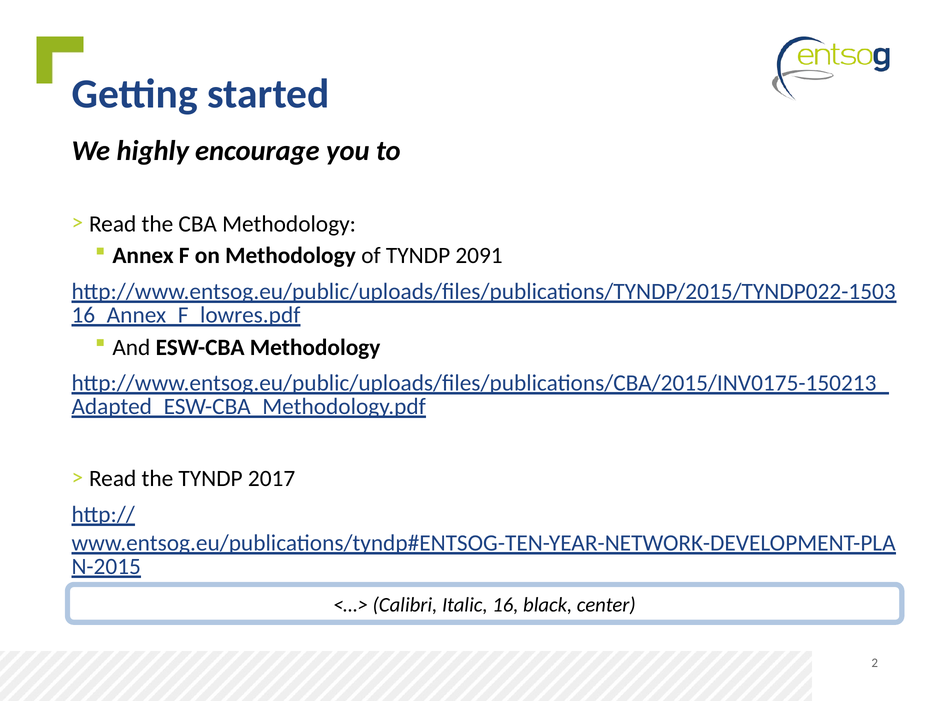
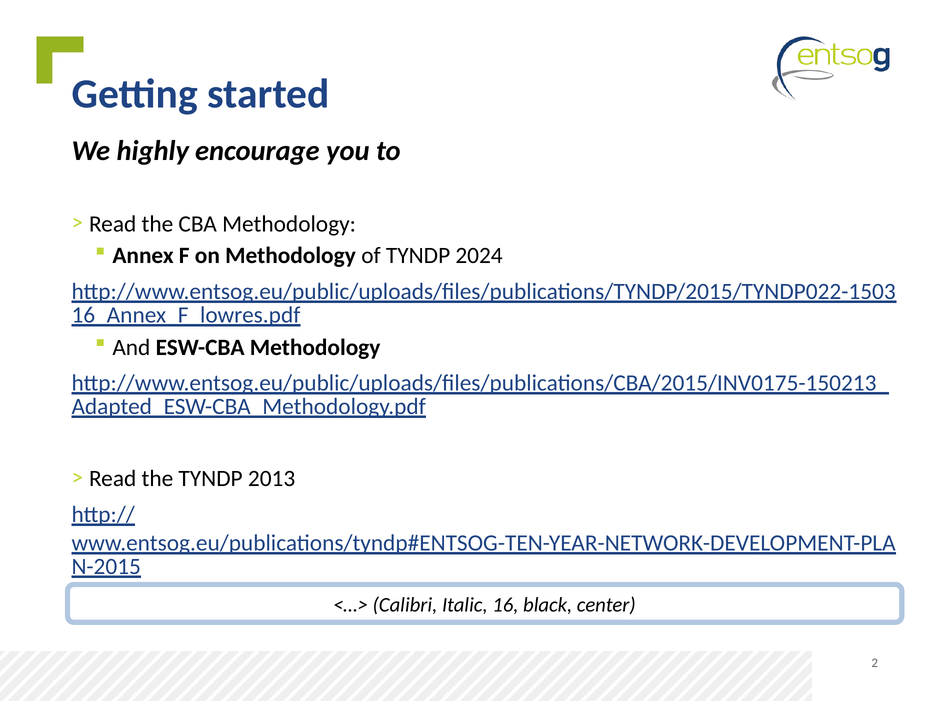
2091: 2091 -> 2024
2017: 2017 -> 2013
